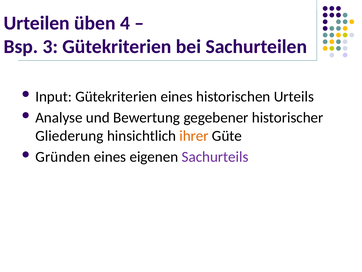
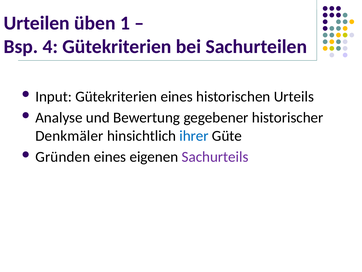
4: 4 -> 1
3: 3 -> 4
Gliederung: Gliederung -> Denkmäler
ihrer colour: orange -> blue
